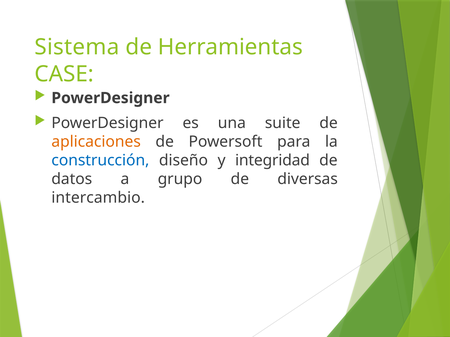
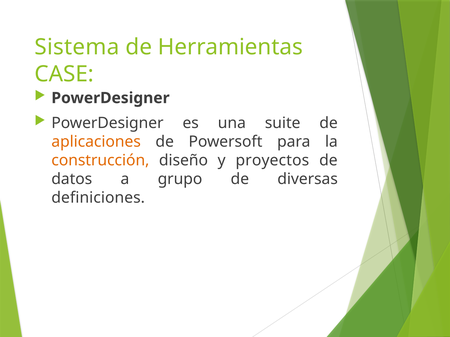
construcción colour: blue -> orange
integridad: integridad -> proyectos
intercambio: intercambio -> definiciones
